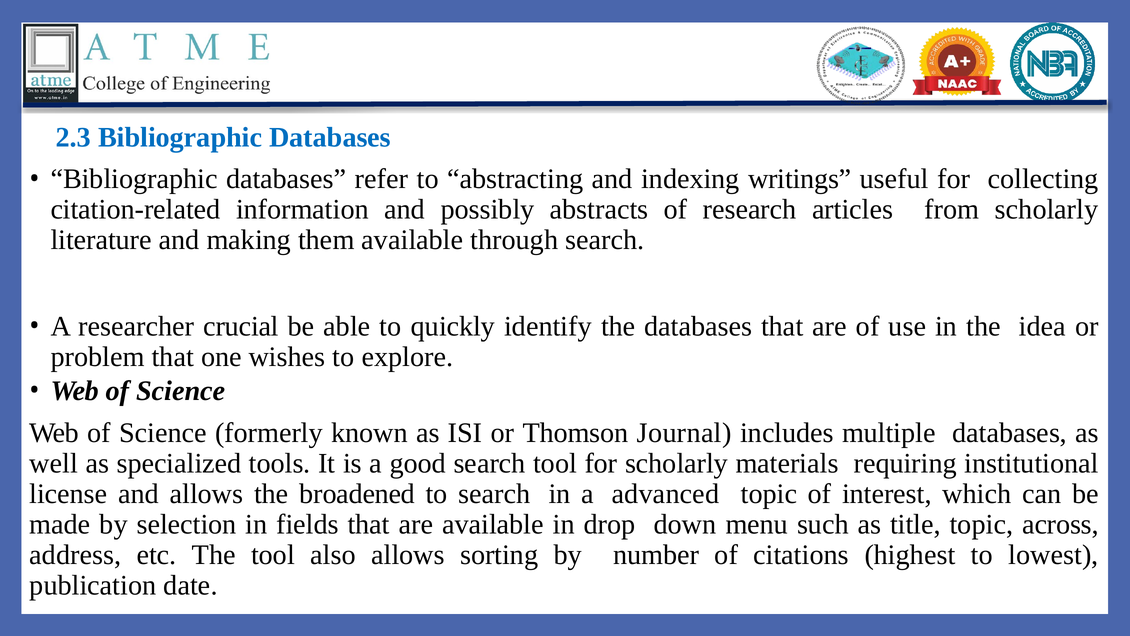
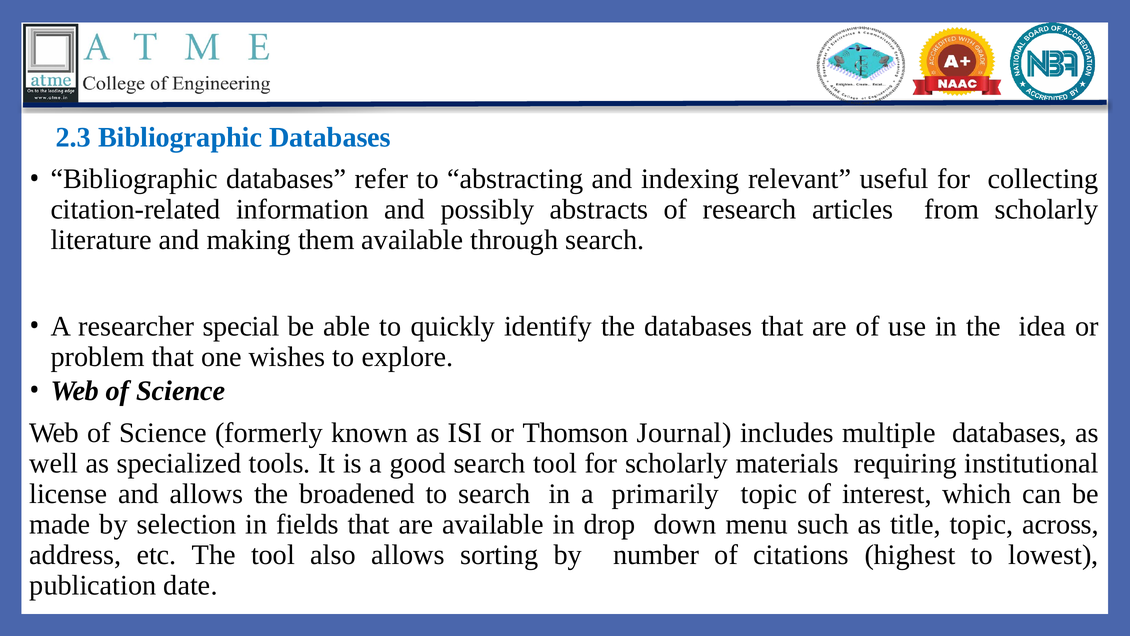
writings: writings -> relevant
crucial: crucial -> special
advanced: advanced -> primarily
